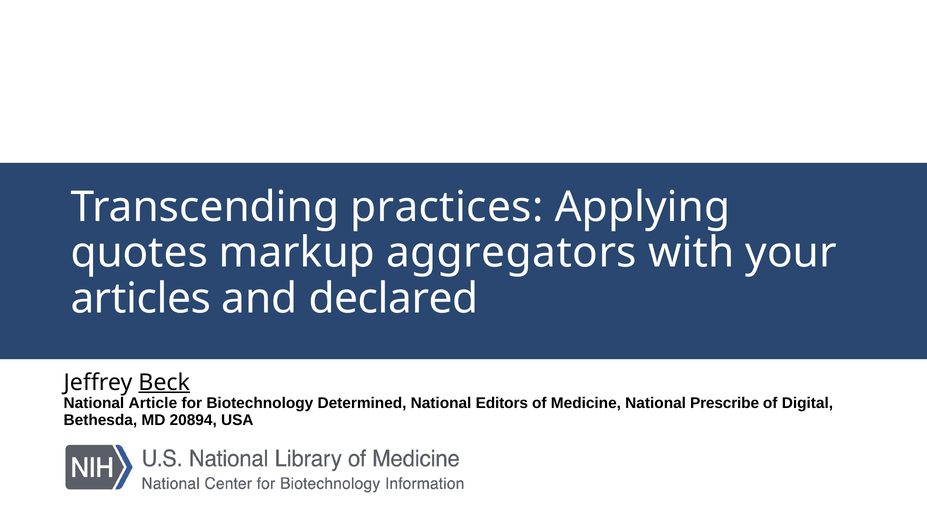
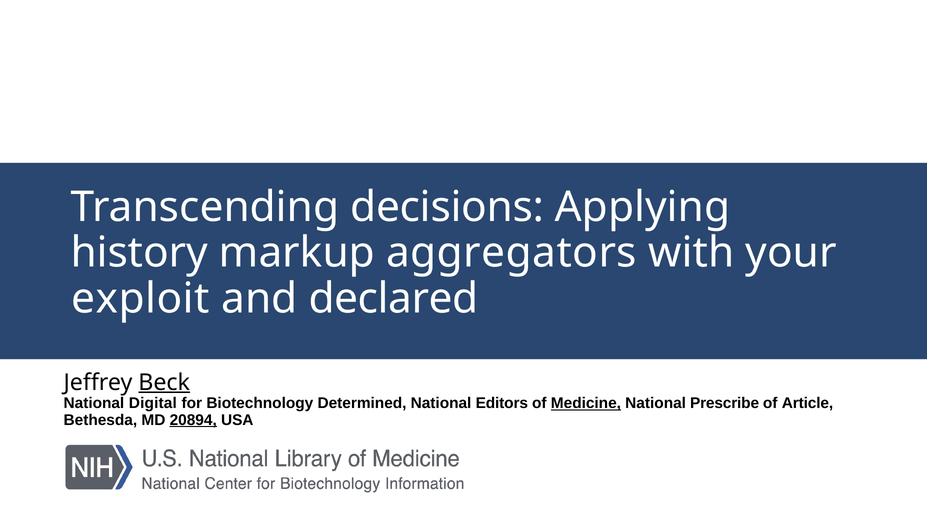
practices: practices -> decisions
quotes: quotes -> history
articles: articles -> exploit
Article: Article -> Digital
Medicine underline: none -> present
Digital: Digital -> Article
20894 underline: none -> present
